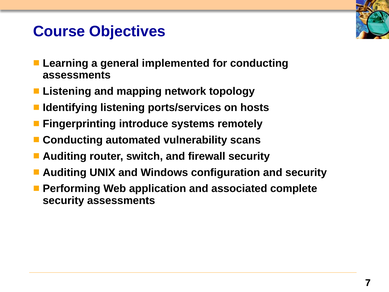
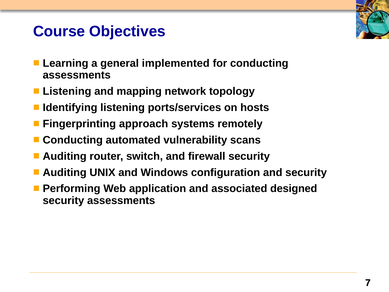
introduce: introduce -> approach
complete: complete -> designed
